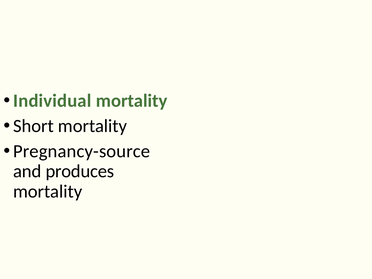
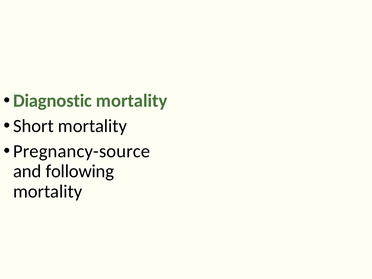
Individual: Individual -> Diagnostic
produces: produces -> following
